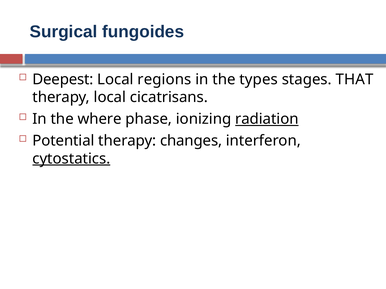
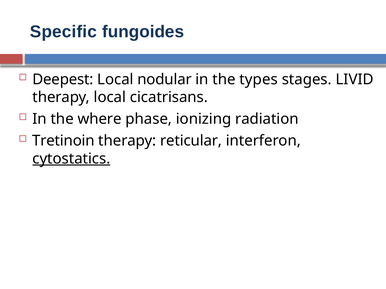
Surgical: Surgical -> Specific
regions: regions -> nodular
THAT: THAT -> LIVID
radiation underline: present -> none
Potential: Potential -> Tretinoin
changes: changes -> reticular
